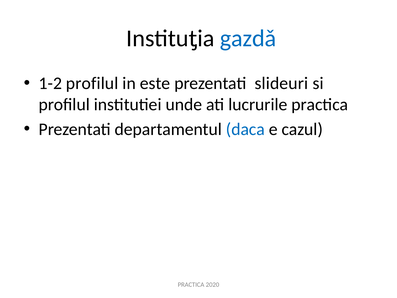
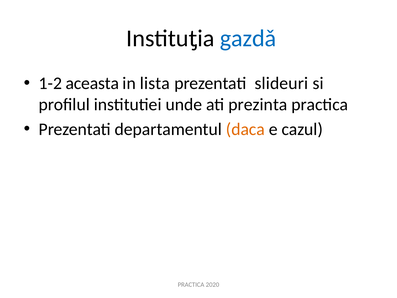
1-2 profilul: profilul -> aceasta
este: este -> lista
lucrurile: lucrurile -> prezinta
daca colour: blue -> orange
